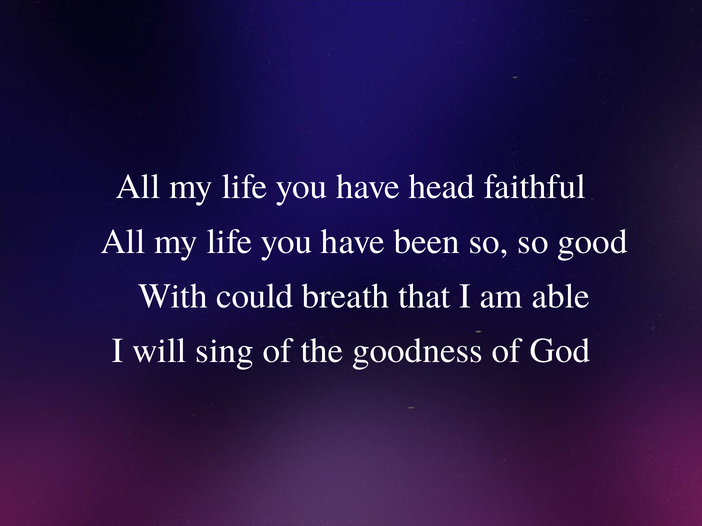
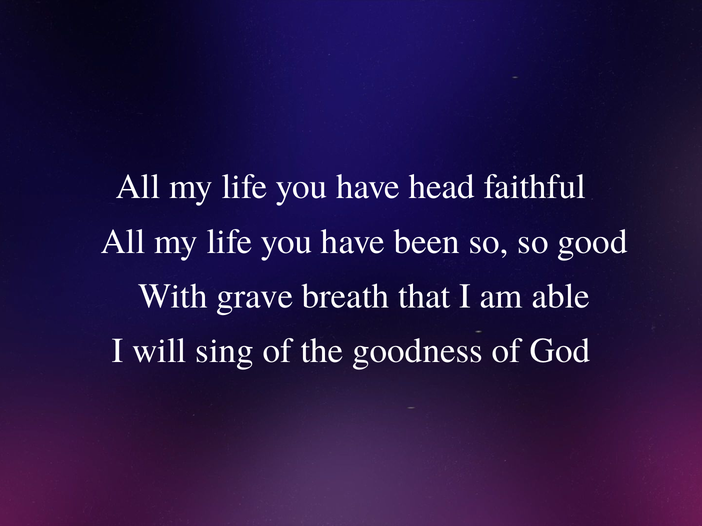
could: could -> grave
